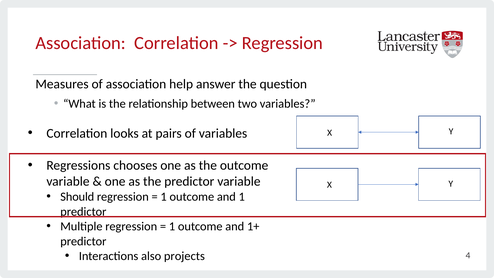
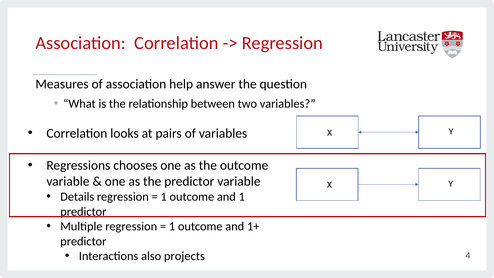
Should: Should -> Details
